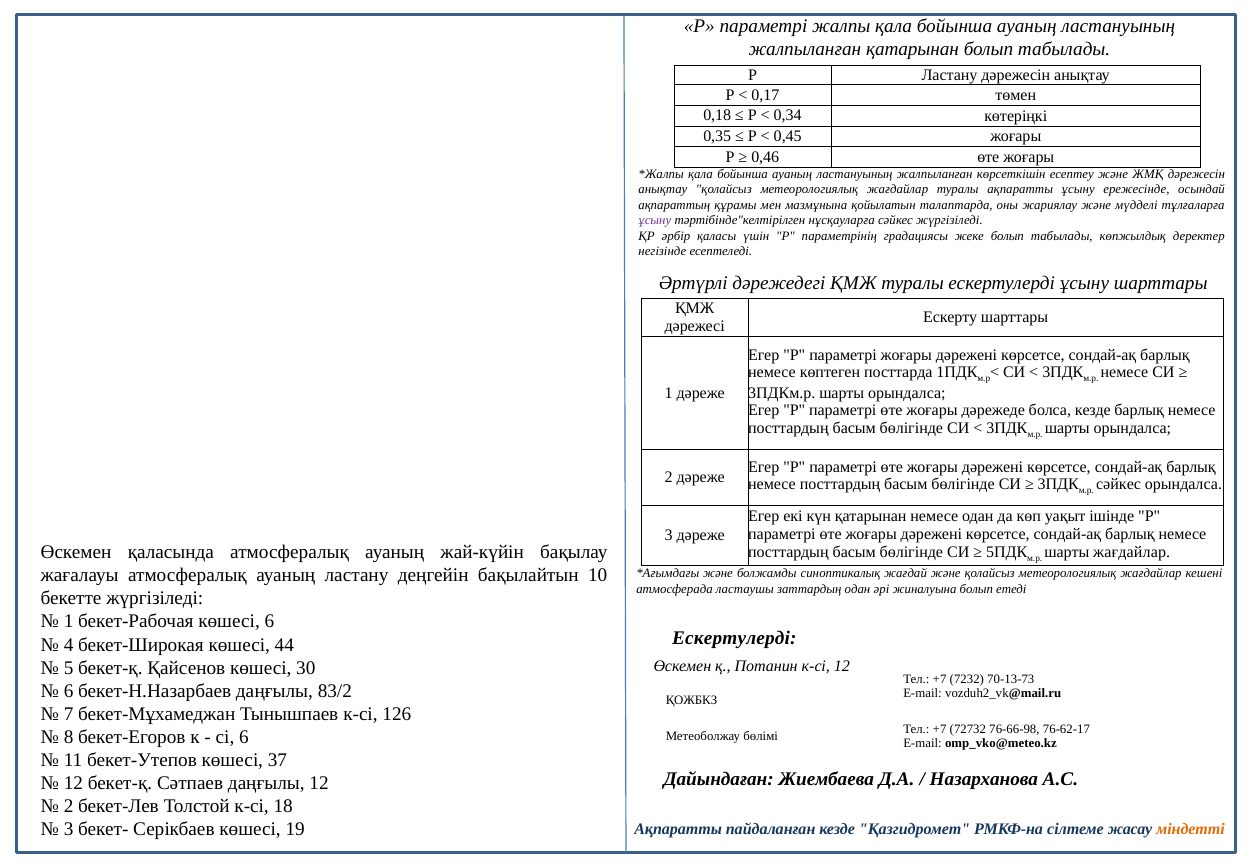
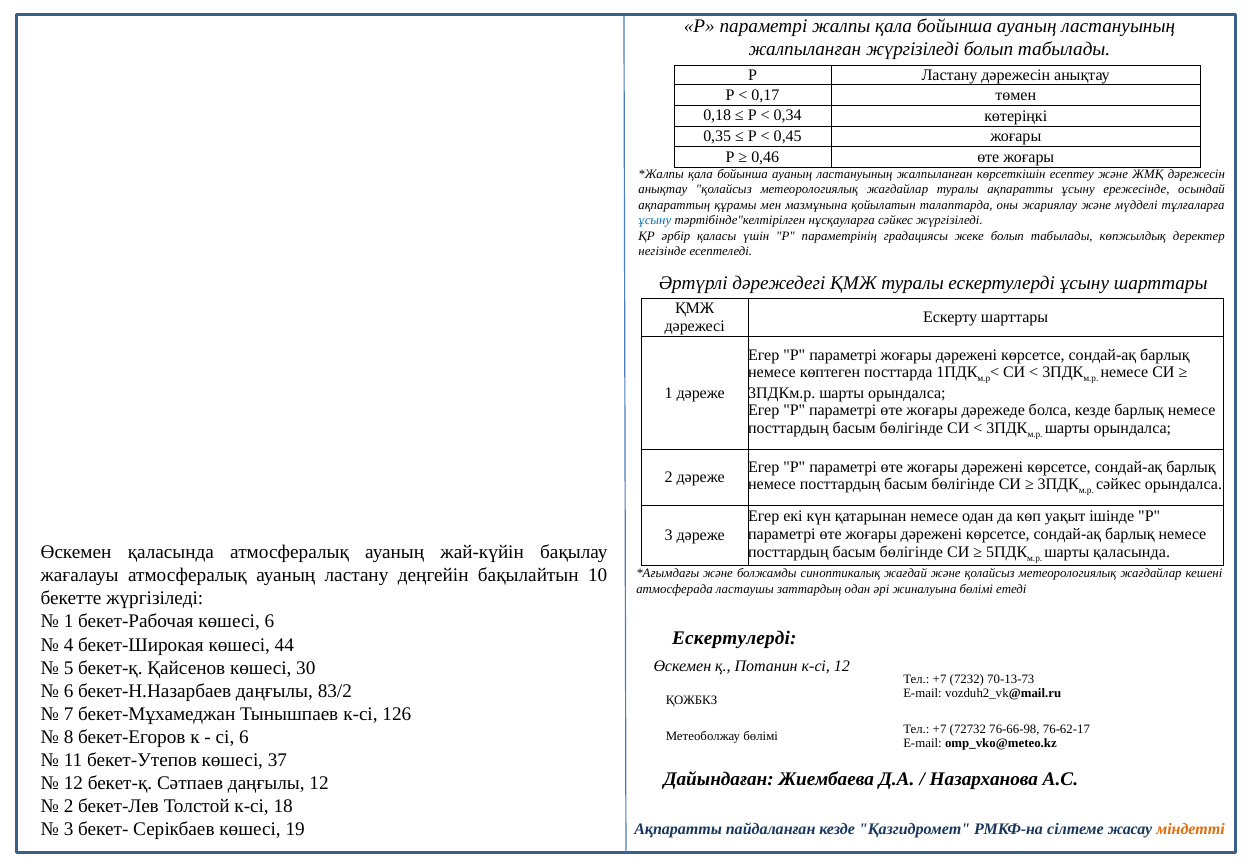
жалпыланған қатарынан: қатарынан -> жүргізіледі
ұсыну at (655, 220) colour: purple -> blue
шарты жағдайлар: жағдайлар -> қаласында
жиналуына болып: болып -> бөлімі
